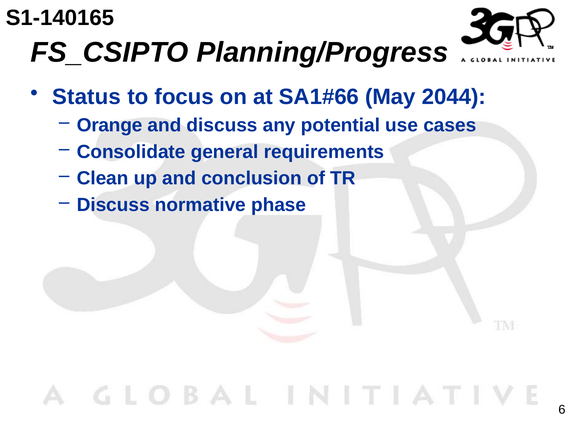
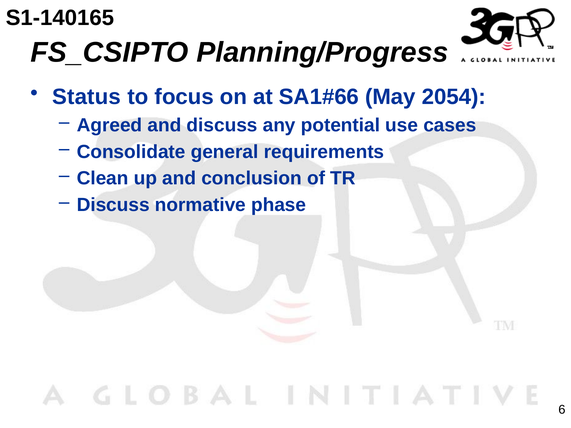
2044: 2044 -> 2054
Orange: Orange -> Agreed
